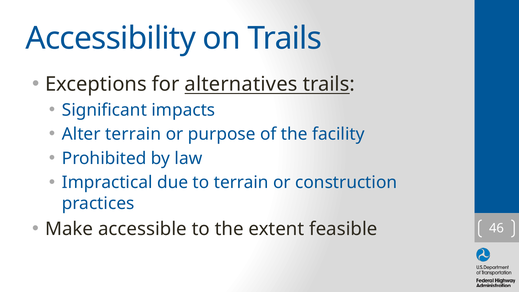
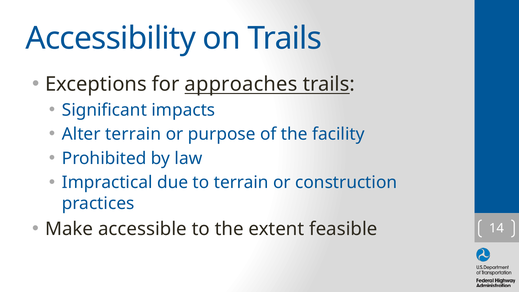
alternatives: alternatives -> approaches
46: 46 -> 14
